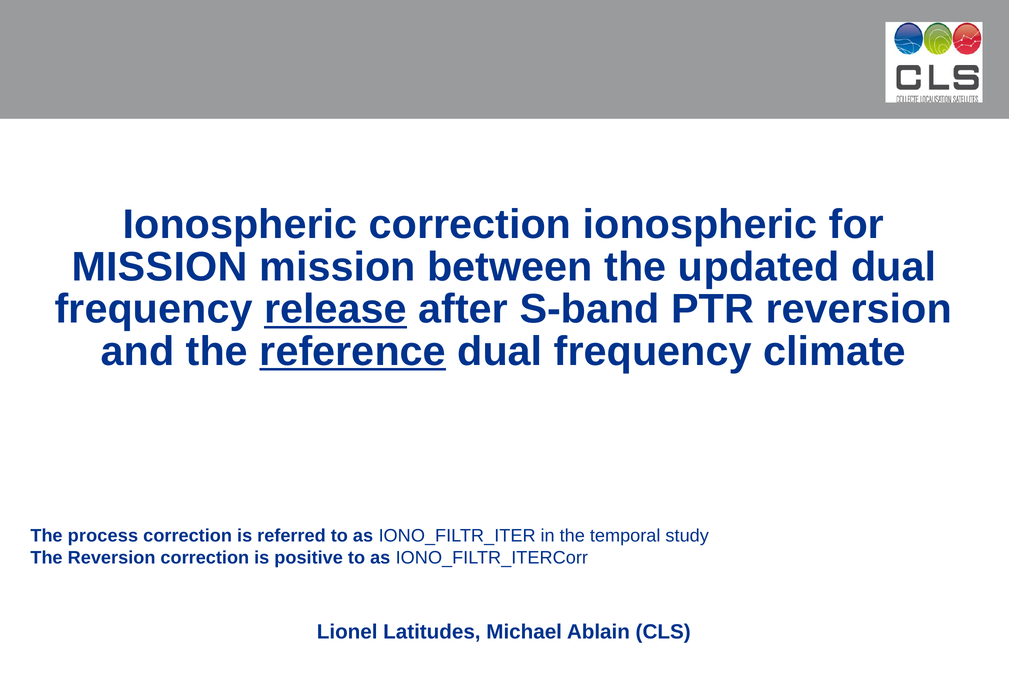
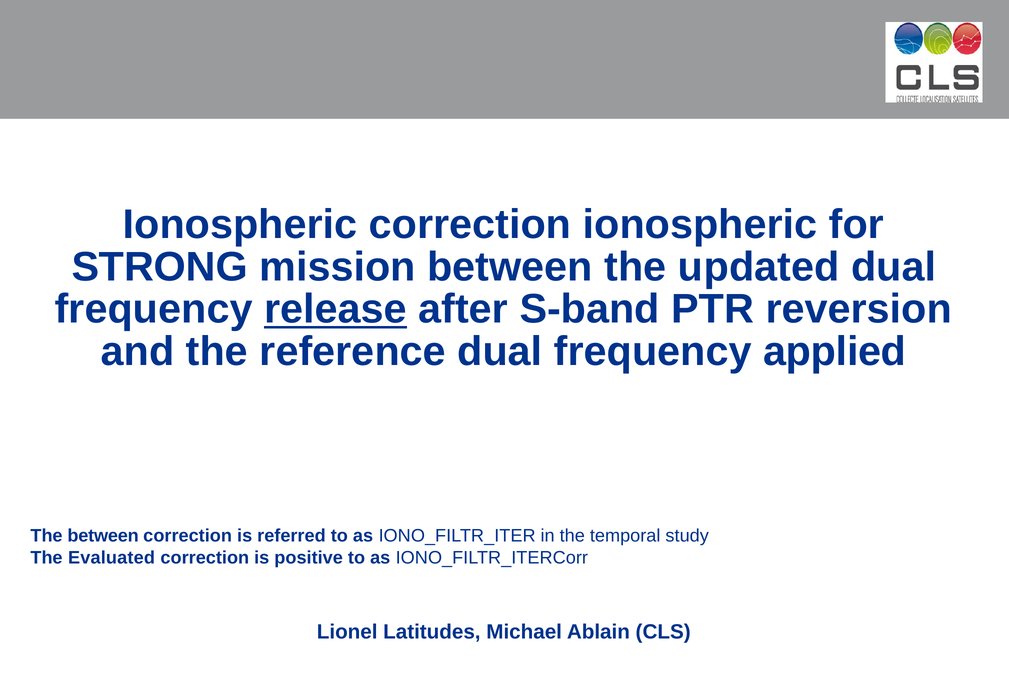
MISSION at (160, 267): MISSION -> STRONG
reference underline: present -> none
climate: climate -> applied
The process: process -> between
The Reversion: Reversion -> Evaluated
